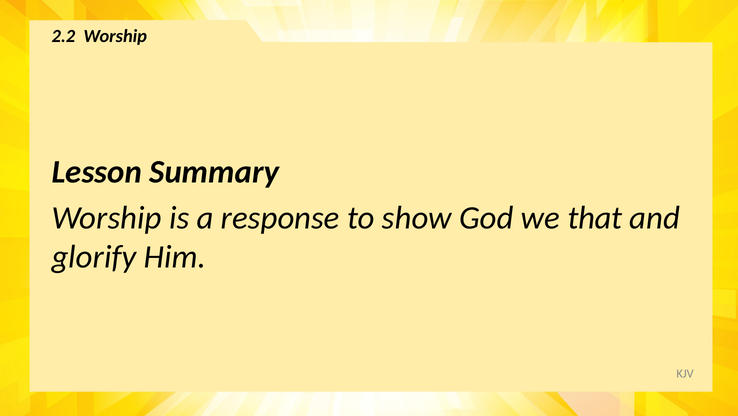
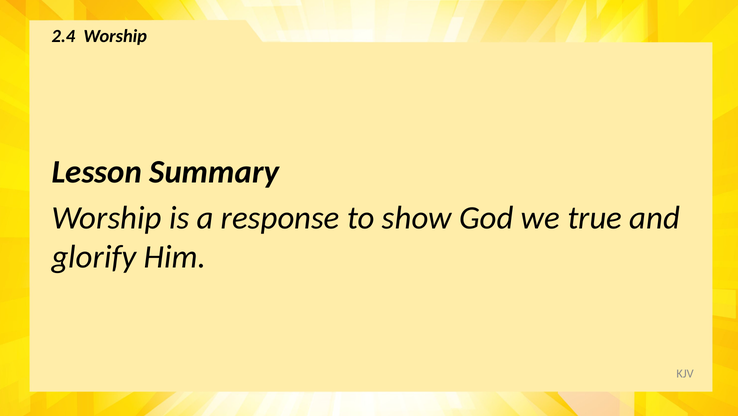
2.2: 2.2 -> 2.4
that: that -> true
